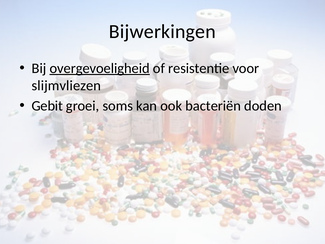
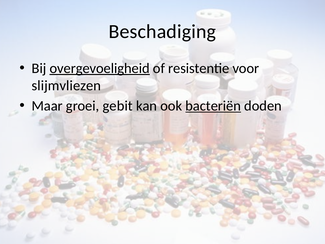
Bijwerkingen: Bijwerkingen -> Beschadiging
Gebit: Gebit -> Maar
soms: soms -> gebit
bacteriën underline: none -> present
